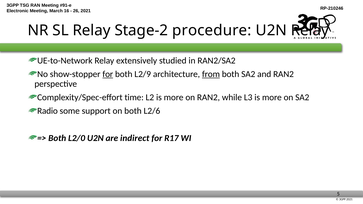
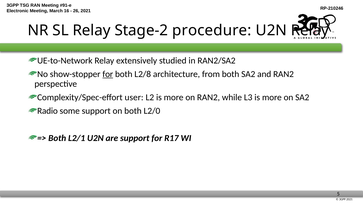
L2/9: L2/9 -> L2/8
from underline: present -> none
time: time -> user
L2/6: L2/6 -> L2/0
L2/0: L2/0 -> L2/1
are indirect: indirect -> support
